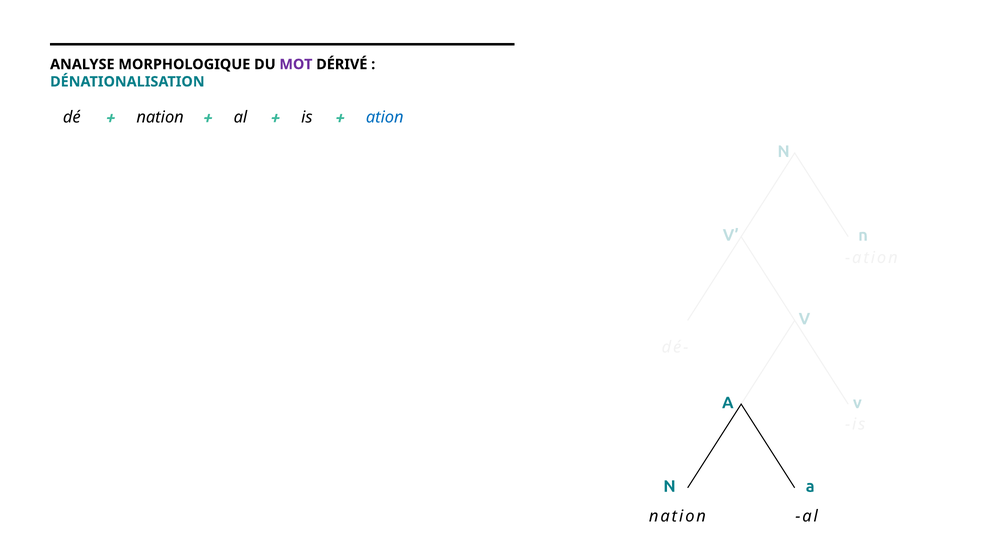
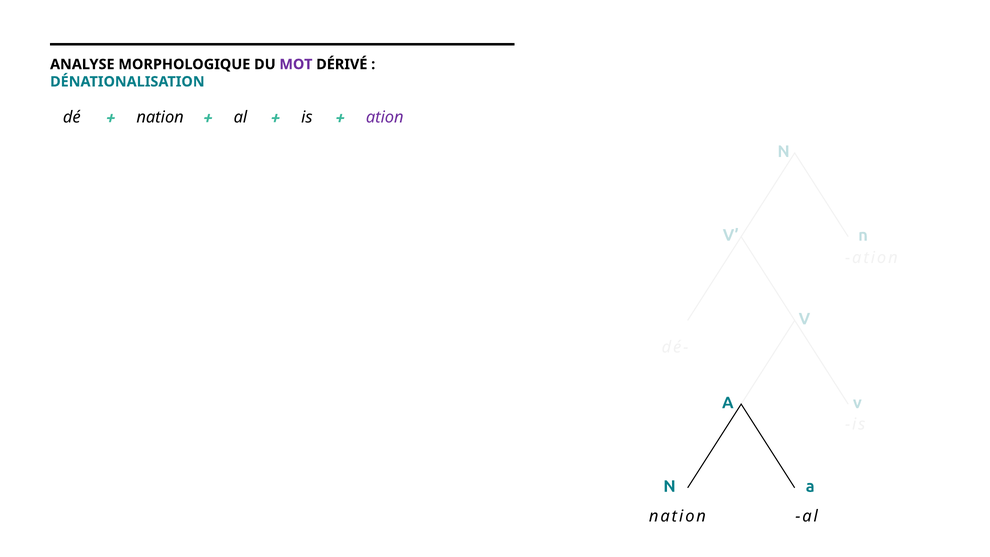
ation at (385, 117) colour: blue -> purple
